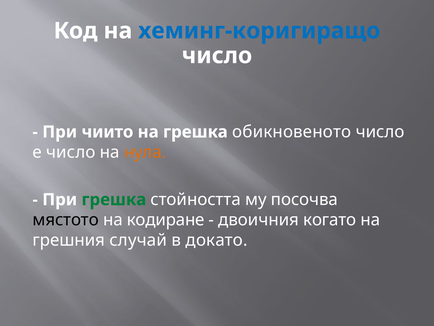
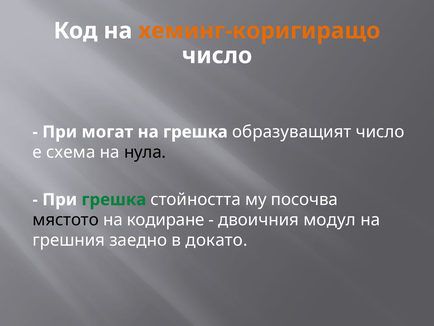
хеминг-коригиращо colour: blue -> orange
чиито: чиито -> могат
обикновеното: обикновеното -> образуващият
е число: число -> схема
нула colour: orange -> black
когато: когато -> модул
случай: случай -> заедно
